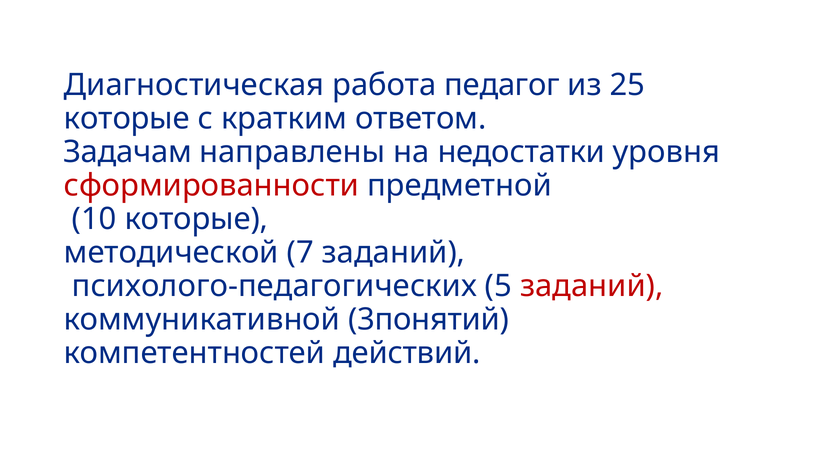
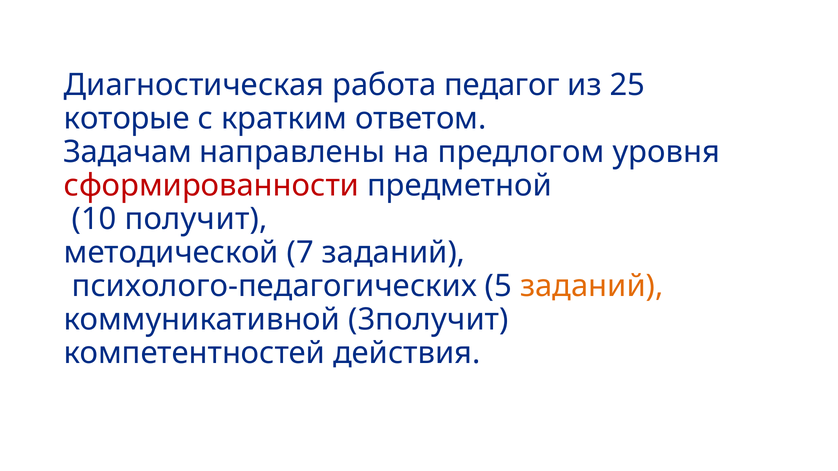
недостатки: недостатки -> предлогом
10 которые: которые -> получит
заданий at (592, 286) colour: red -> orange
3понятий: 3понятий -> 3получит
действий: действий -> действия
